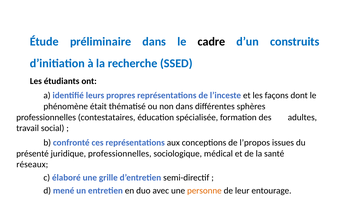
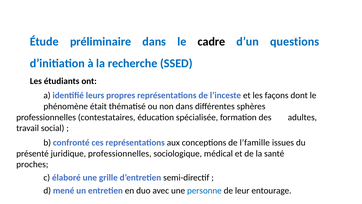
construits: construits -> questions
l’propos: l’propos -> l’famille
réseaux: réseaux -> proches
personne colour: orange -> blue
